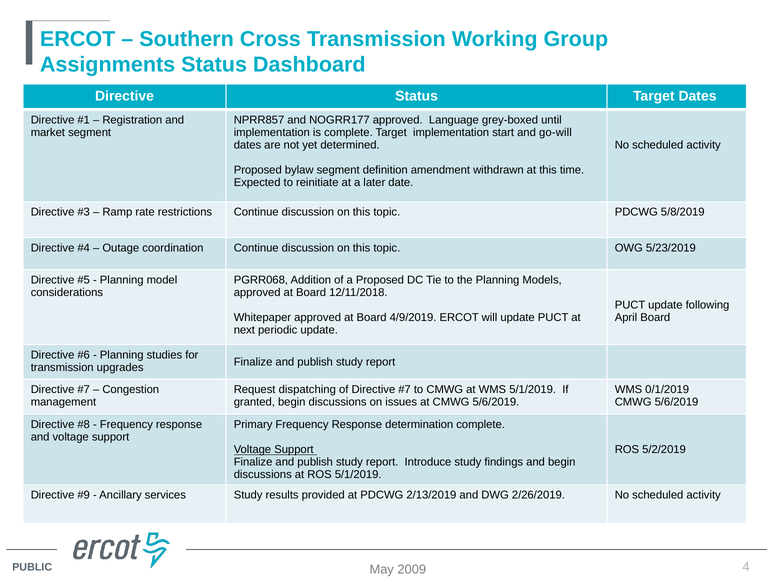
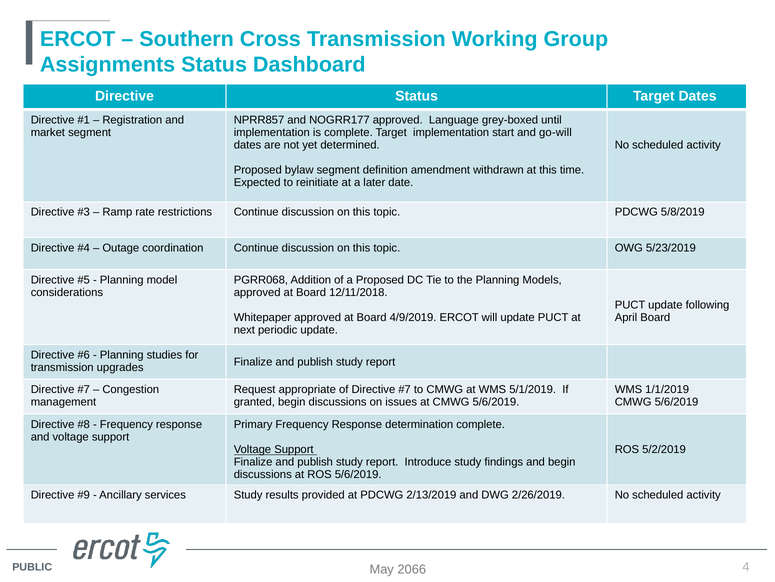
dispatching: dispatching -> appropriate
0/1/2019: 0/1/2019 -> 1/1/2019
ROS 5/1/2019: 5/1/2019 -> 5/6/2019
2009: 2009 -> 2066
